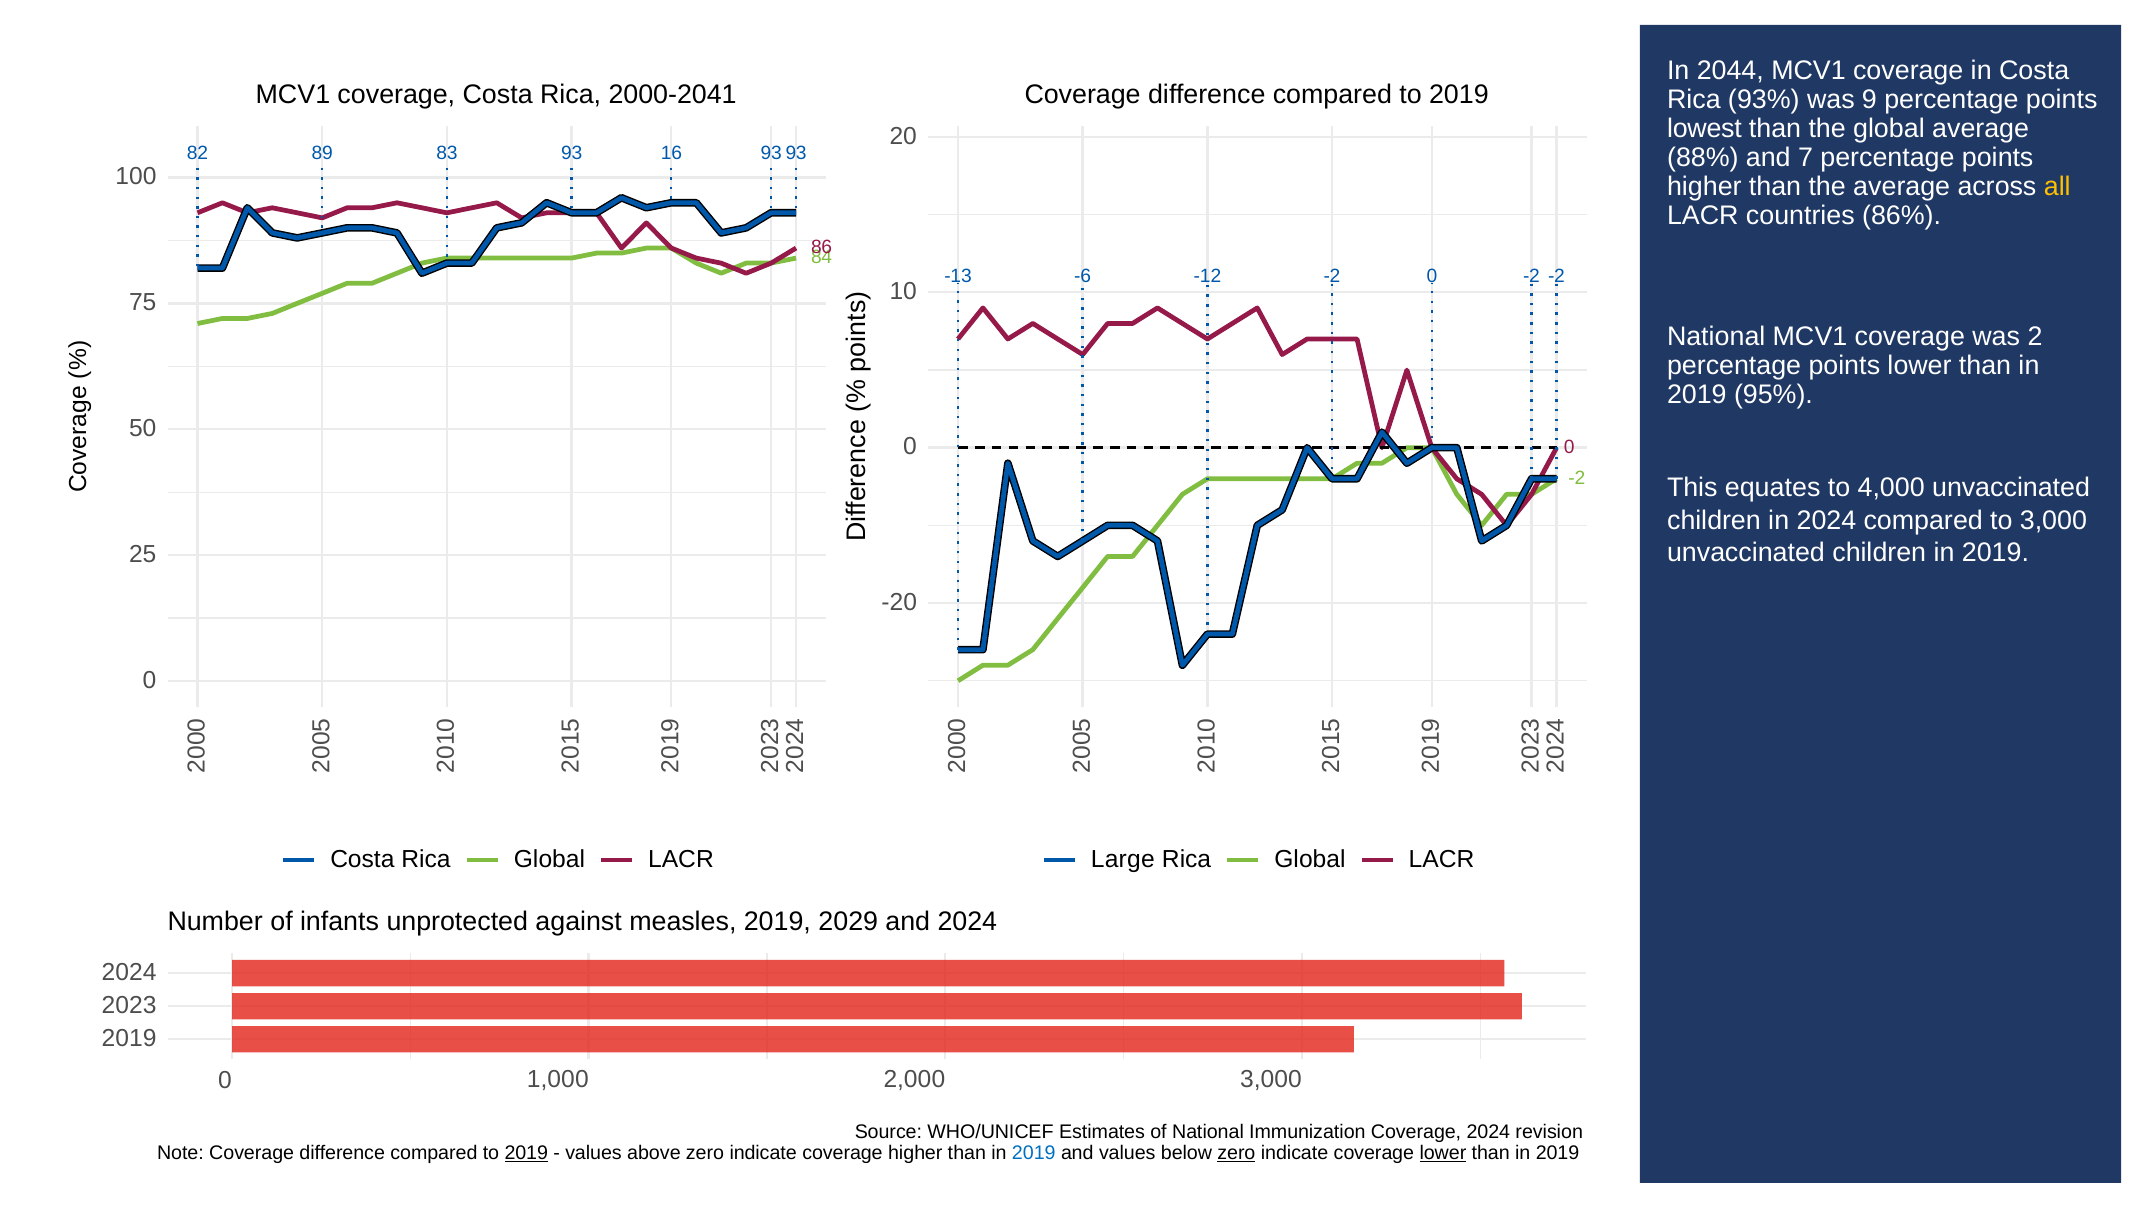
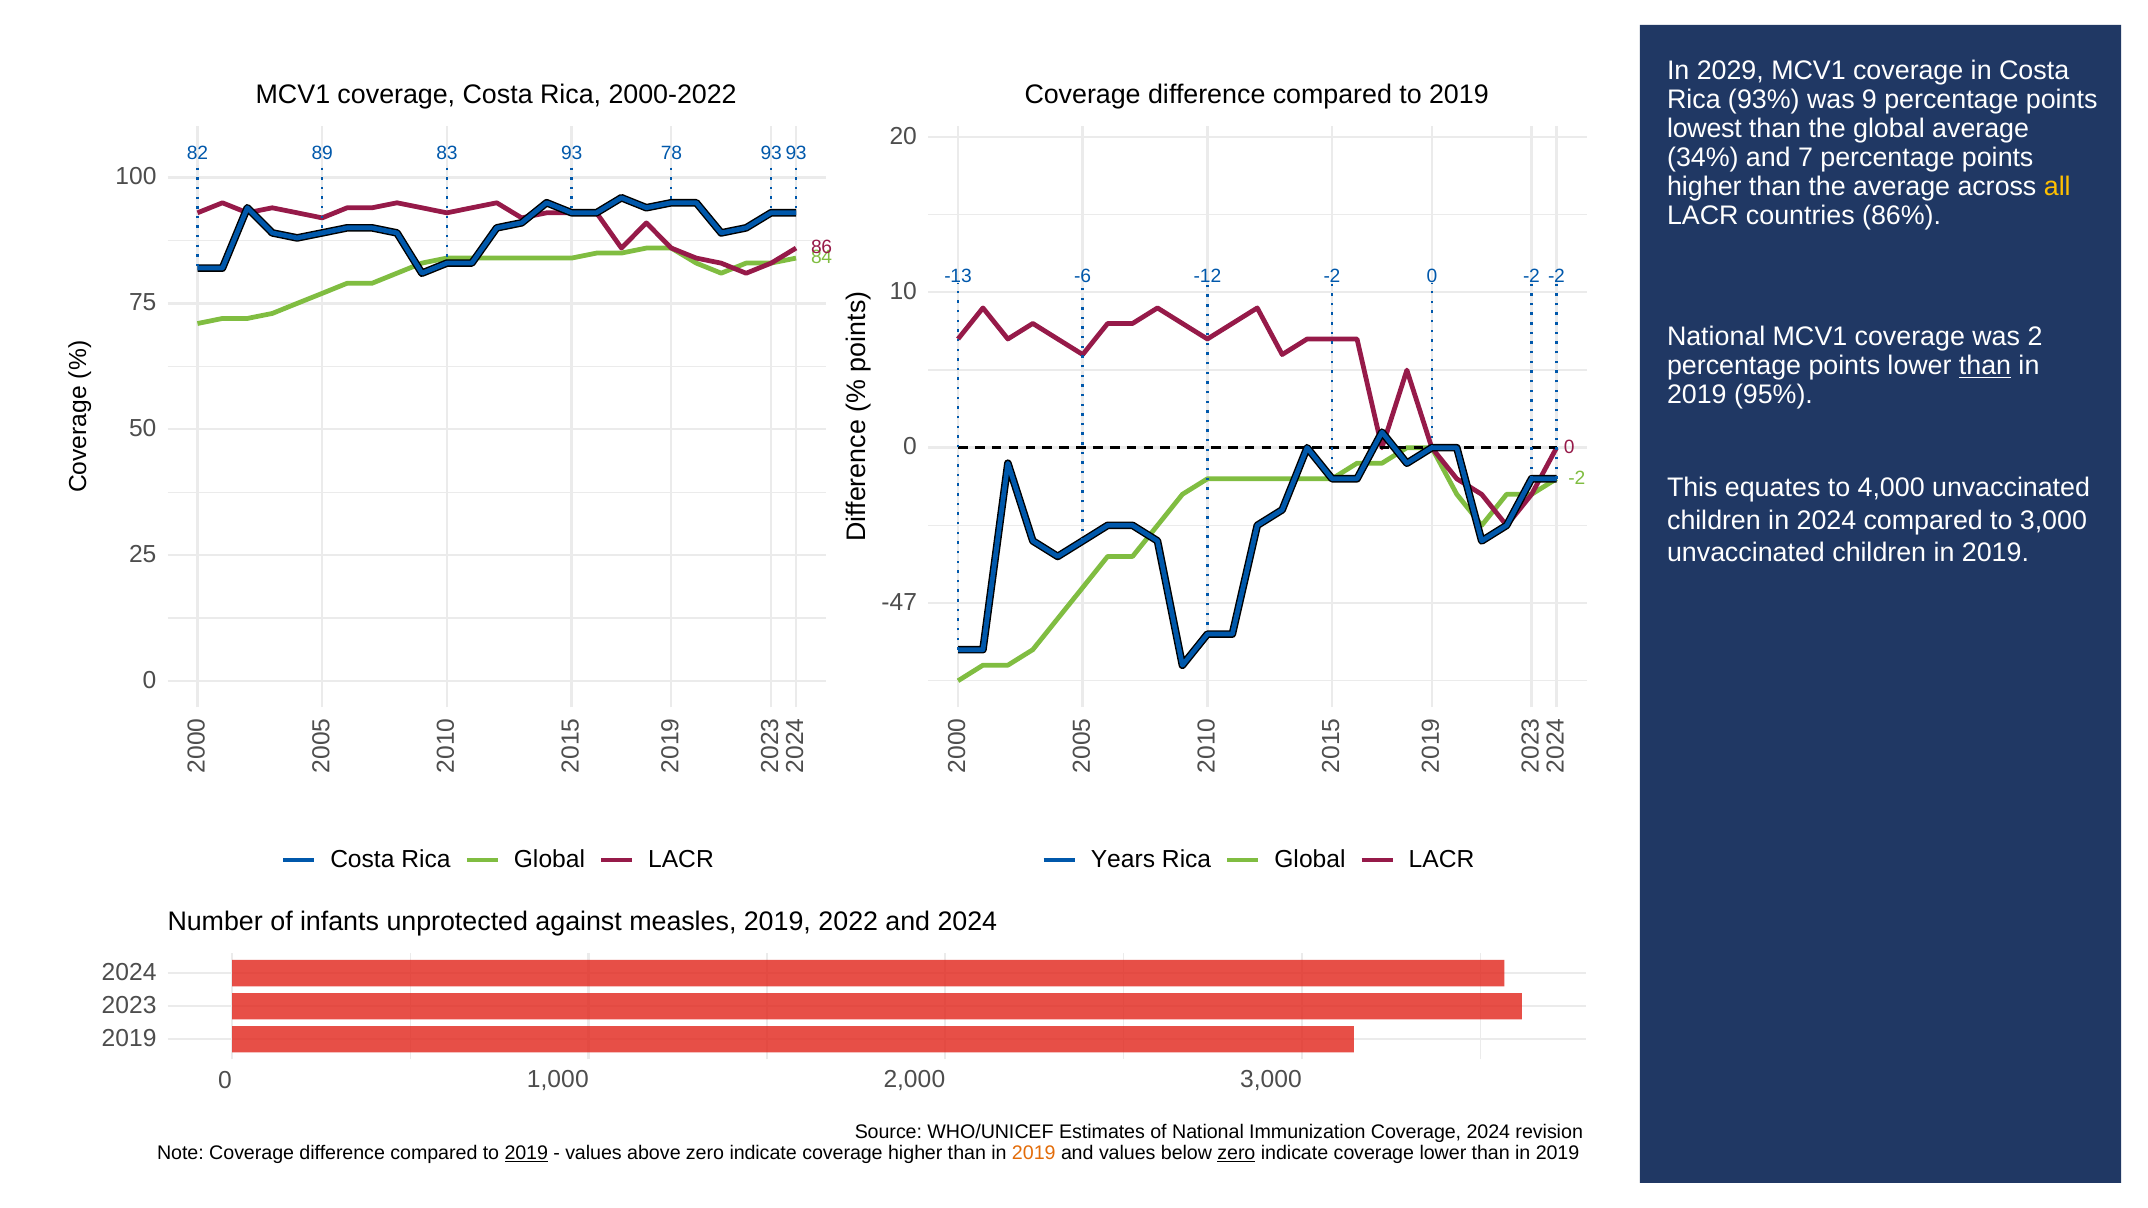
2044: 2044 -> 2029
2000-2041: 2000-2041 -> 2000-2022
16: 16 -> 78
88%: 88% -> 34%
than at (1985, 366) underline: none -> present
-20: -20 -> -47
Large: Large -> Years
2029: 2029 -> 2022
2019 at (1034, 1154) colour: blue -> orange
lower at (1443, 1154) underline: present -> none
